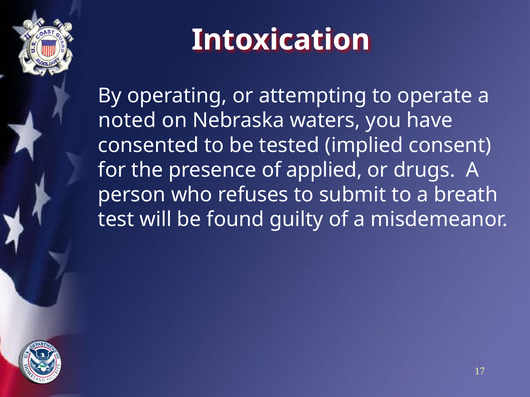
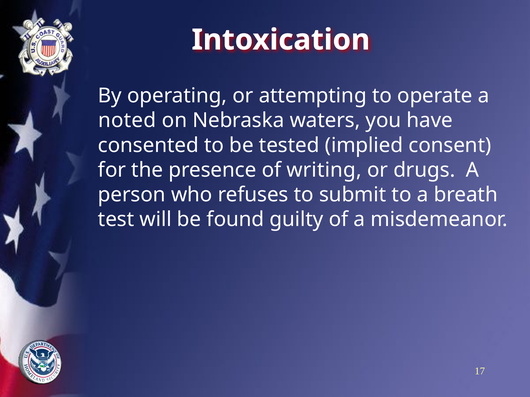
applied: applied -> writing
